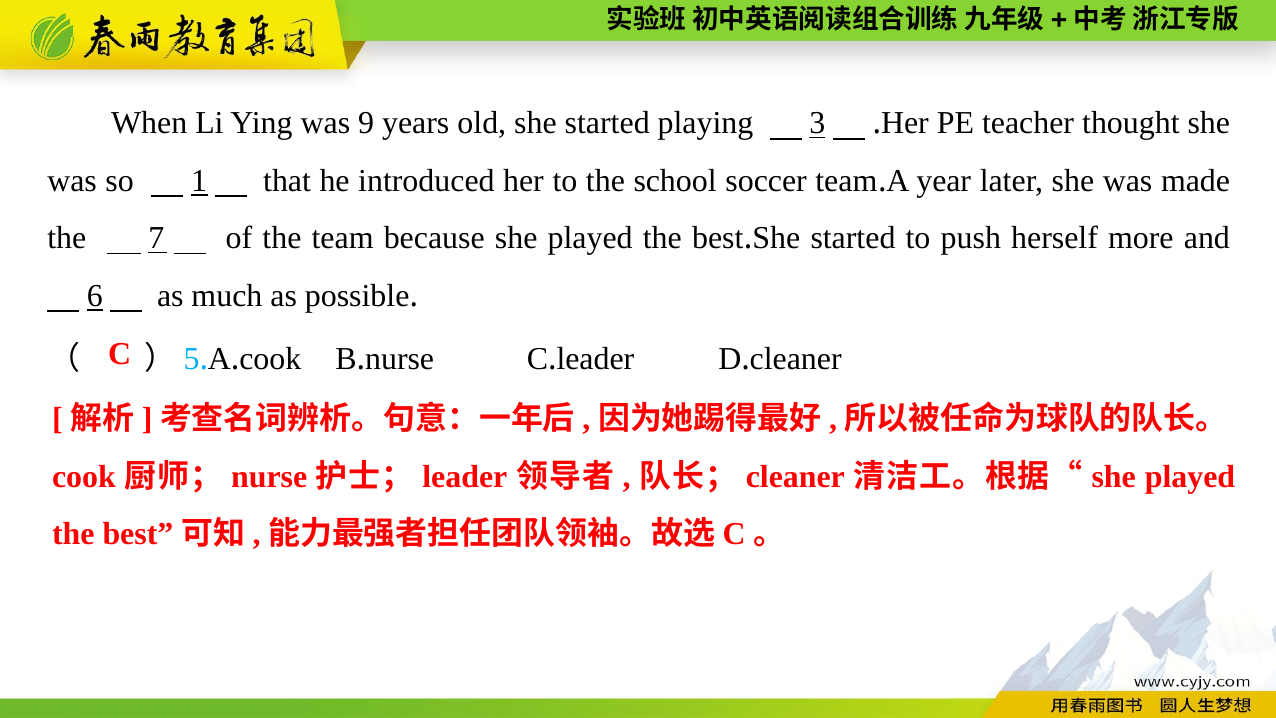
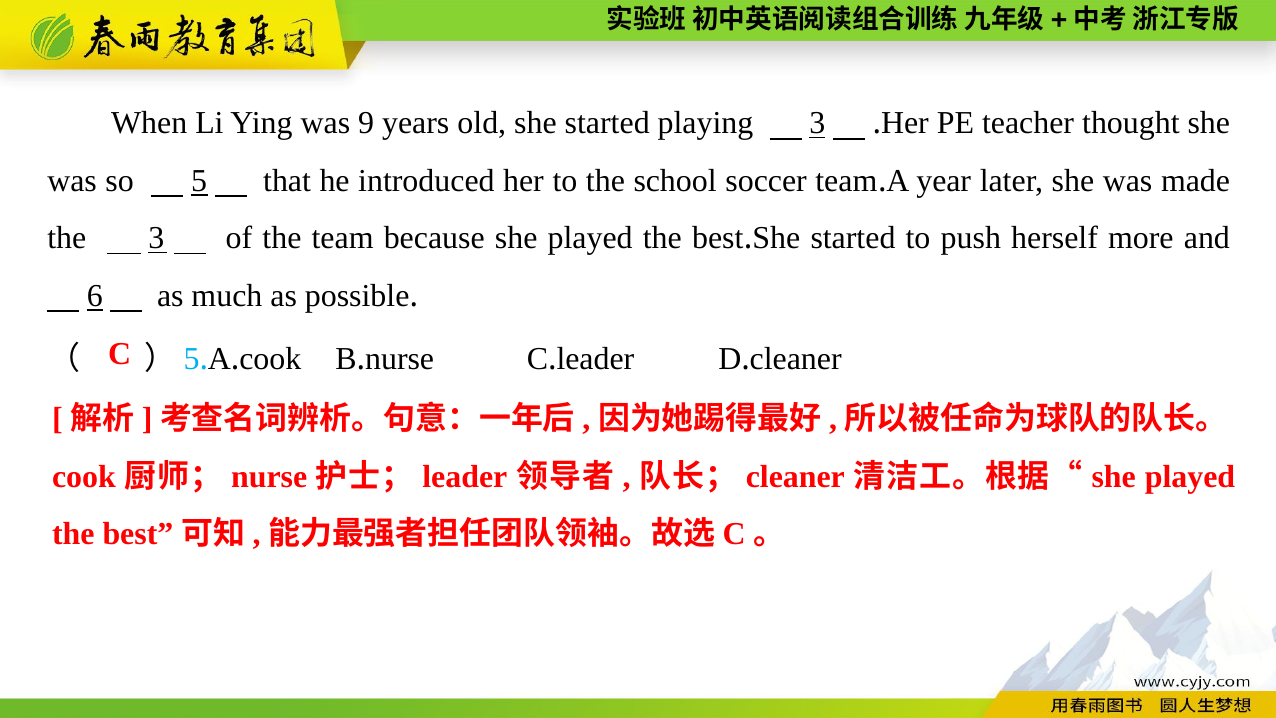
1: 1 -> 5
the 7: 7 -> 3
